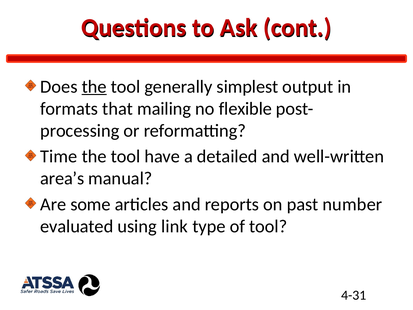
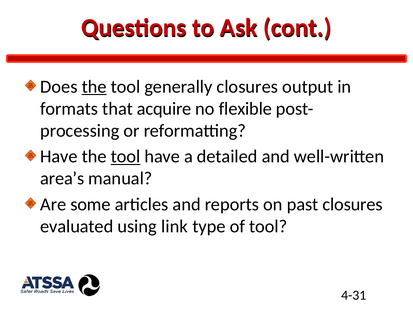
generally simplest: simplest -> closures
mailing: mailing -> acquire
Time at (59, 156): Time -> Have
tool at (126, 156) underline: none -> present
past number: number -> closures
